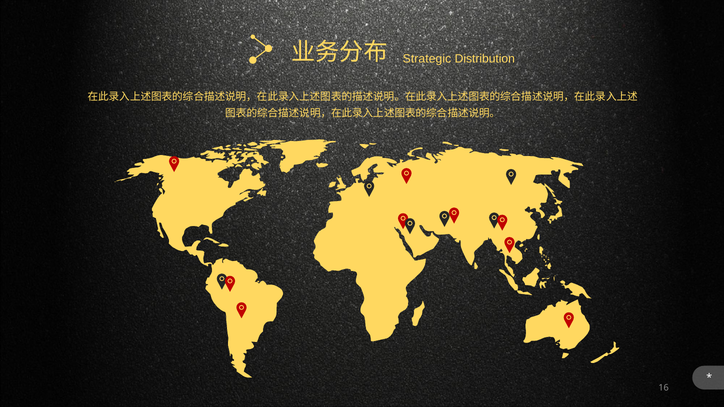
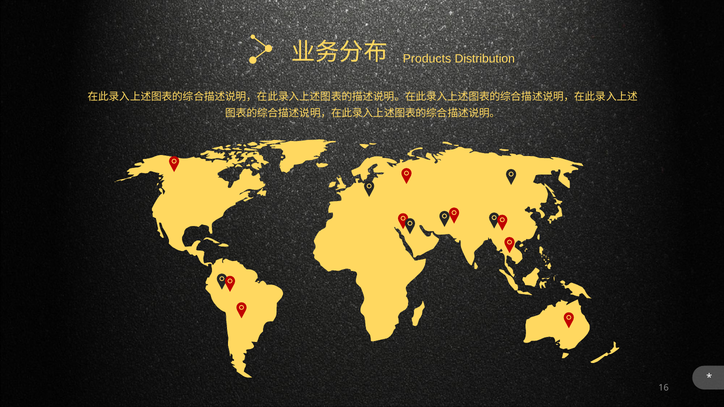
Strategic: Strategic -> Products
